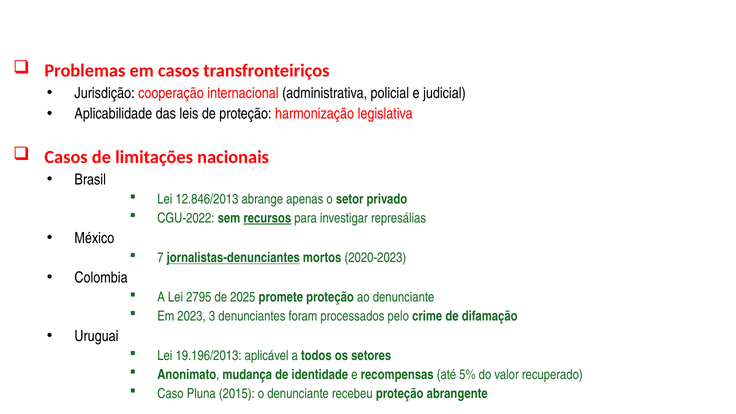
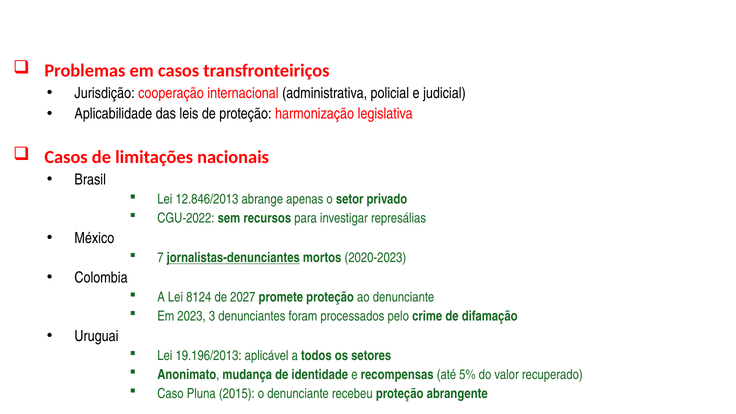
recursos underline: present -> none
2795: 2795 -> 8124
2025: 2025 -> 2027
